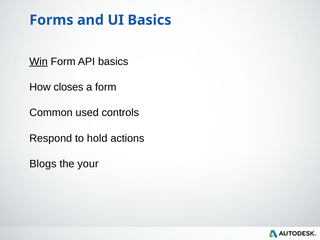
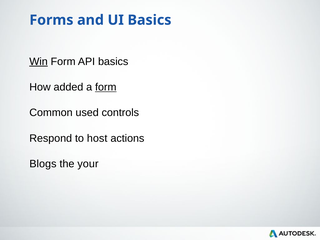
closes: closes -> added
form at (106, 87) underline: none -> present
hold: hold -> host
